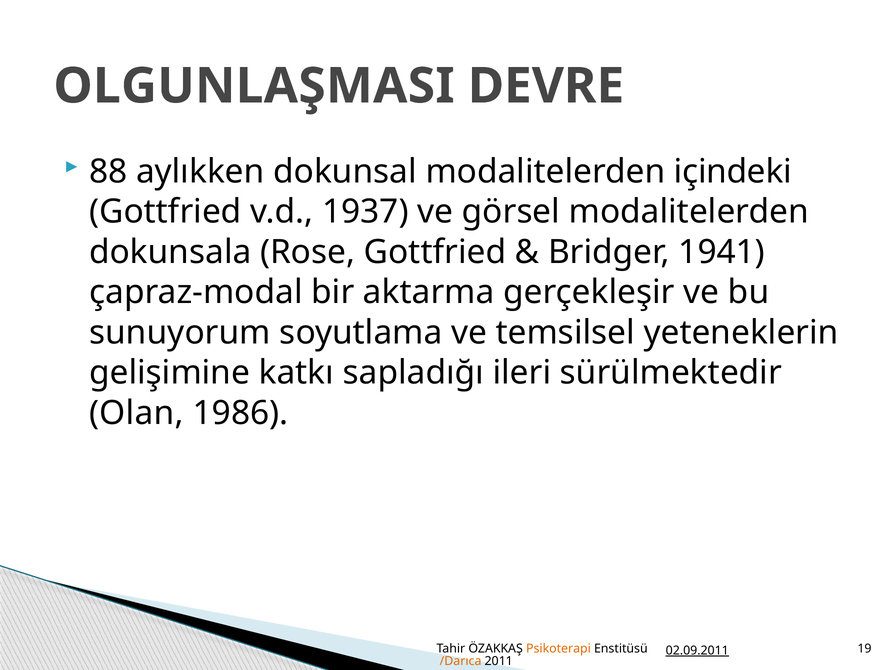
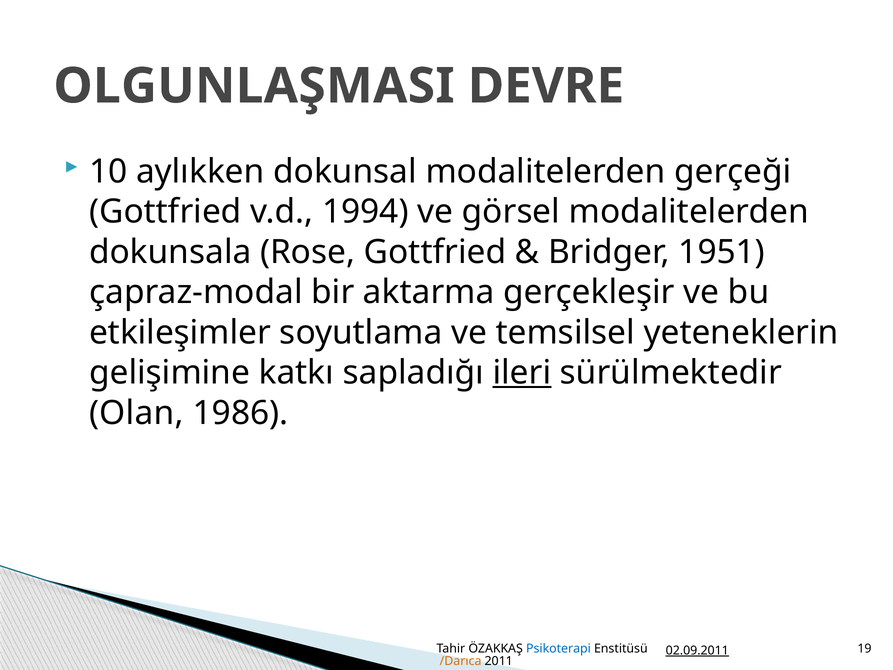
88: 88 -> 10
içindeki: içindeki -> gerçeği
1937: 1937 -> 1994
1941: 1941 -> 1951
sunuyorum: sunuyorum -> etkileşimler
ileri underline: none -> present
Psikoterapi colour: orange -> blue
